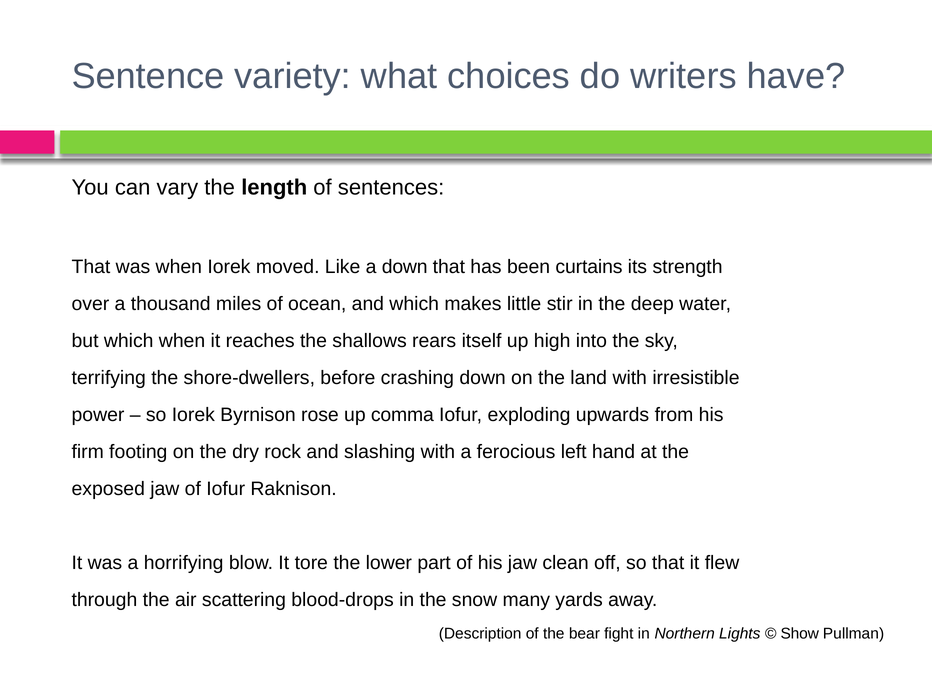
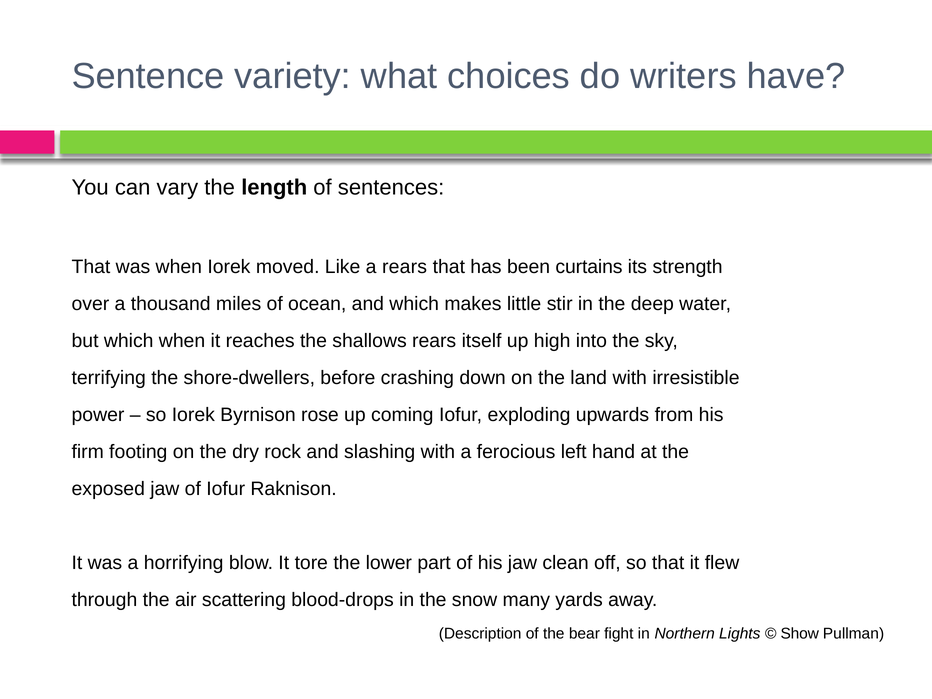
a down: down -> rears
comma: comma -> coming
